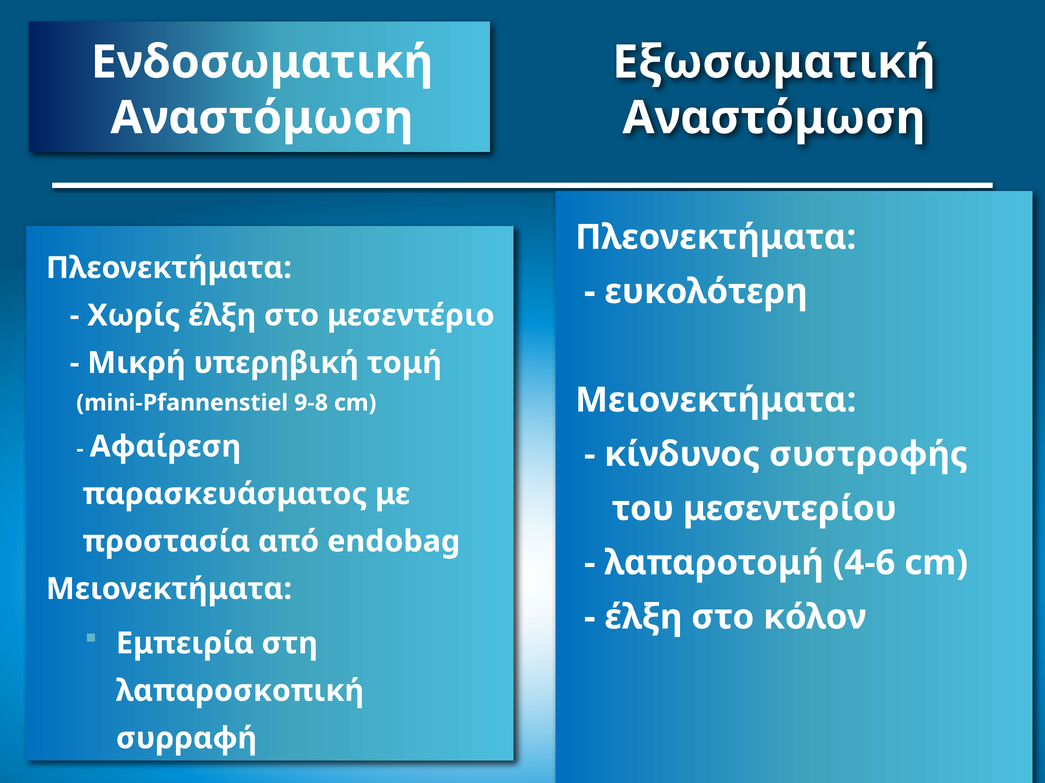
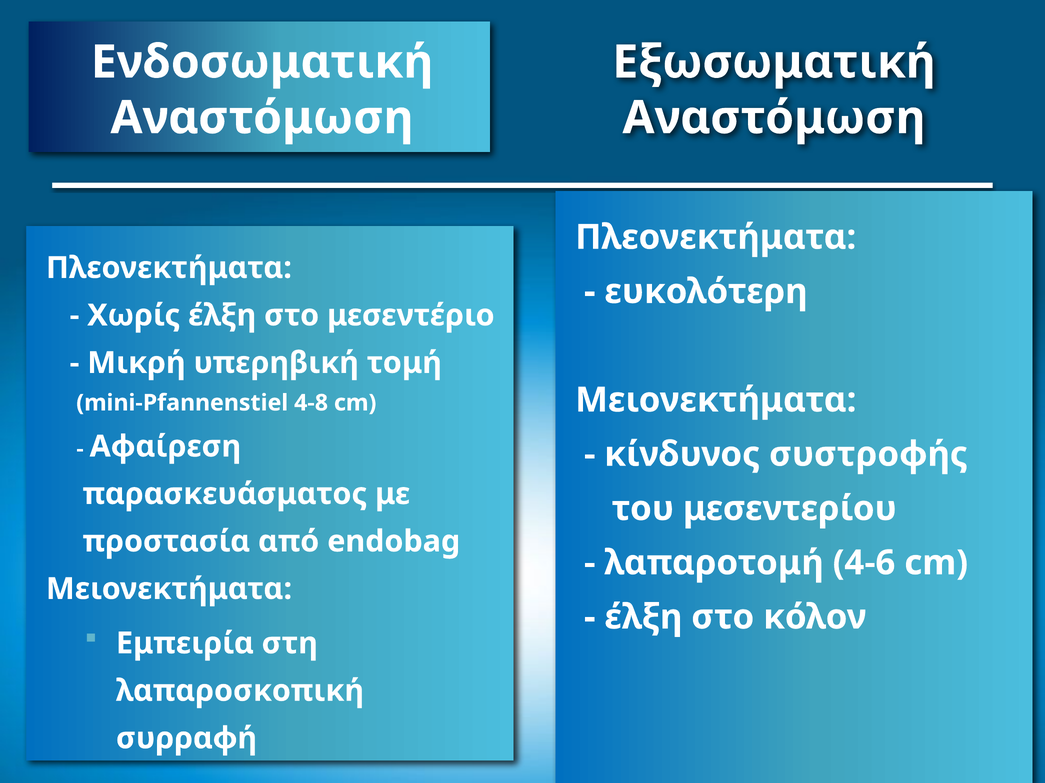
9-8: 9-8 -> 4-8
